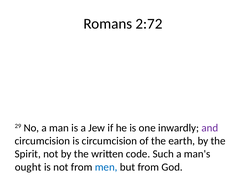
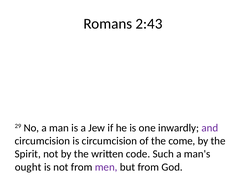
2:72: 2:72 -> 2:43
earth: earth -> come
men colour: blue -> purple
